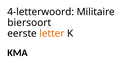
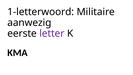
4-letterwoord: 4-letterwoord -> 1-letterwoord
biersoort: biersoort -> aanwezig
letter colour: orange -> purple
